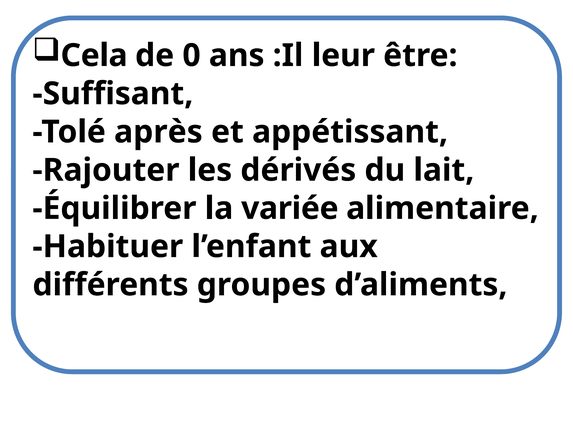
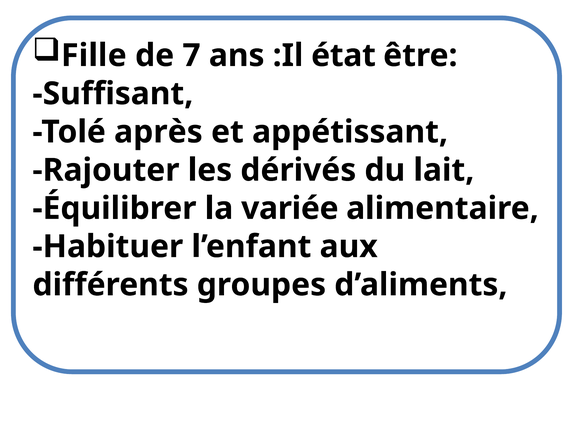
Cela: Cela -> Fille
0: 0 -> 7
leur: leur -> état
